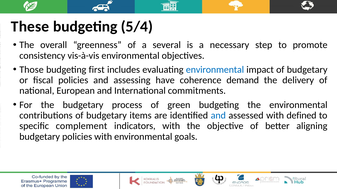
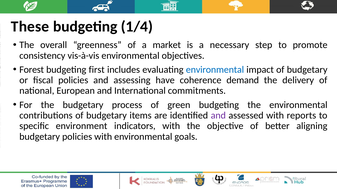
5/4: 5/4 -> 1/4
several: several -> market
Those: Those -> Forest
and at (218, 116) colour: blue -> purple
defined: defined -> reports
complement: complement -> environment
